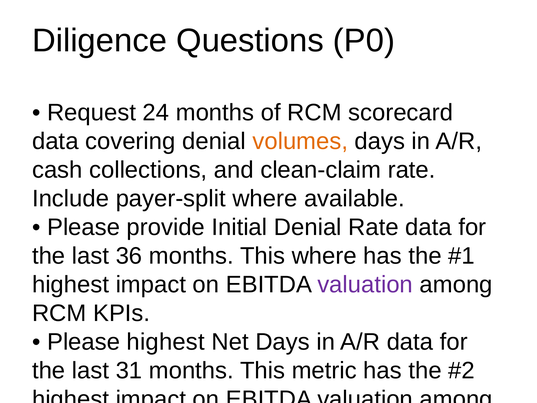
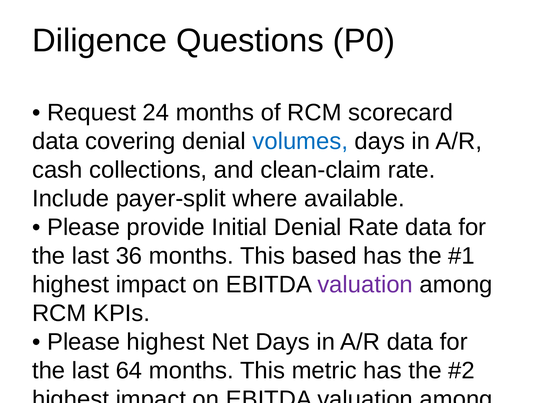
volumes colour: orange -> blue
This where: where -> based
31: 31 -> 64
